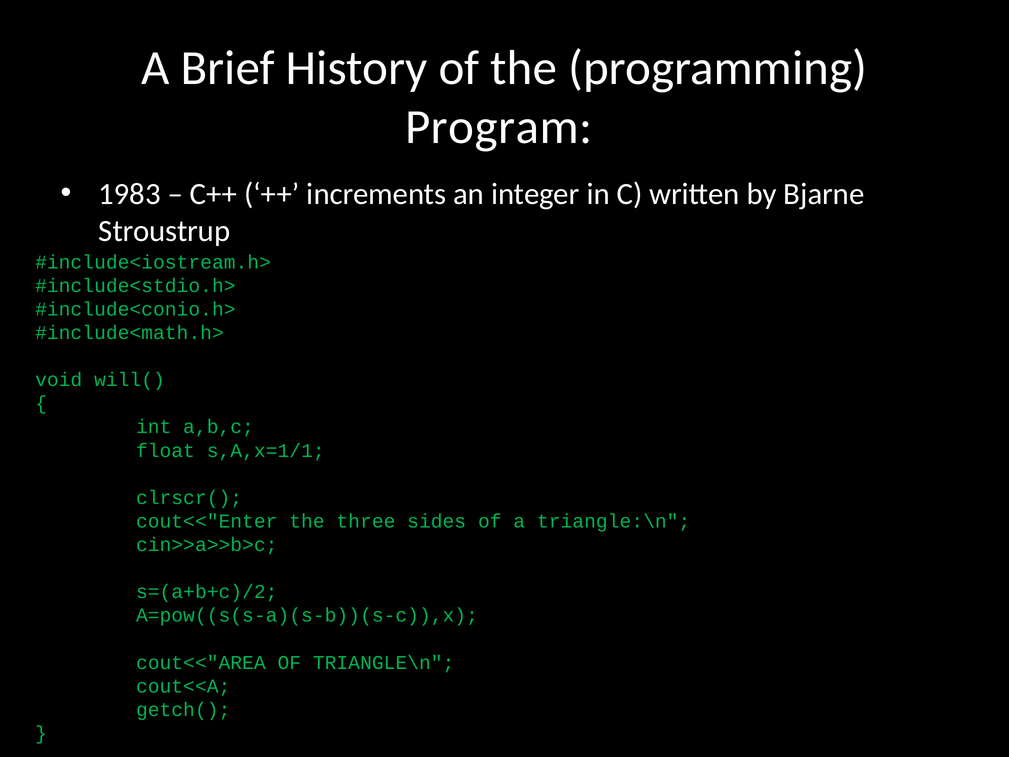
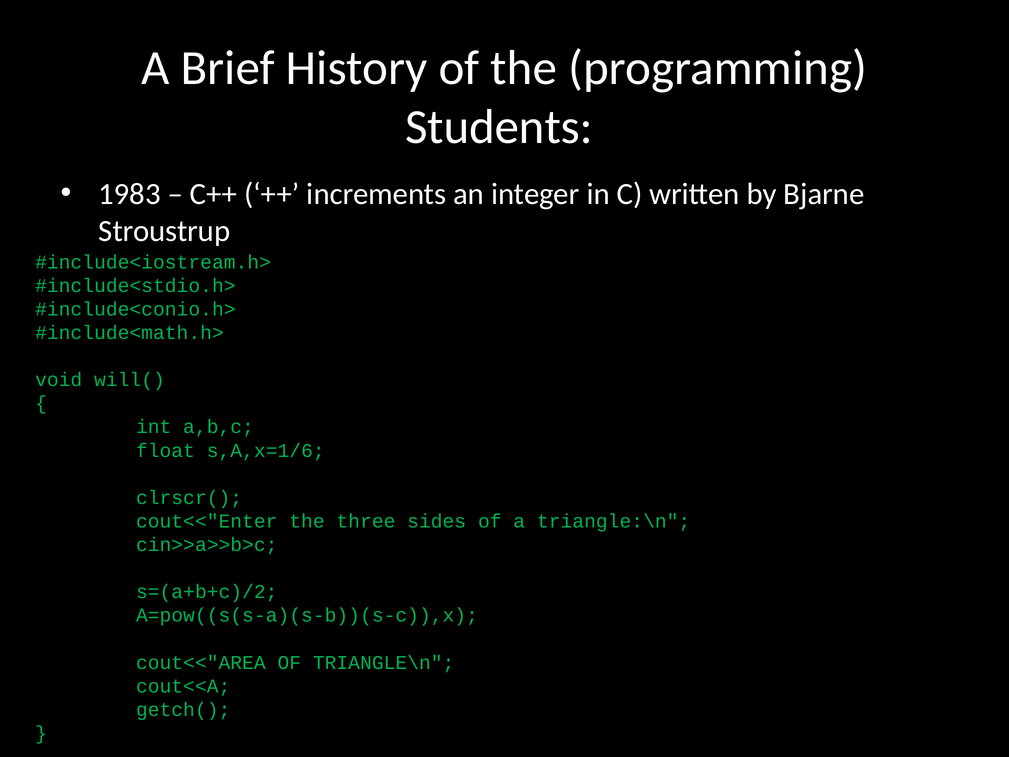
Program: Program -> Students
s,A,x=1/1: s,A,x=1/1 -> s,A,x=1/6
